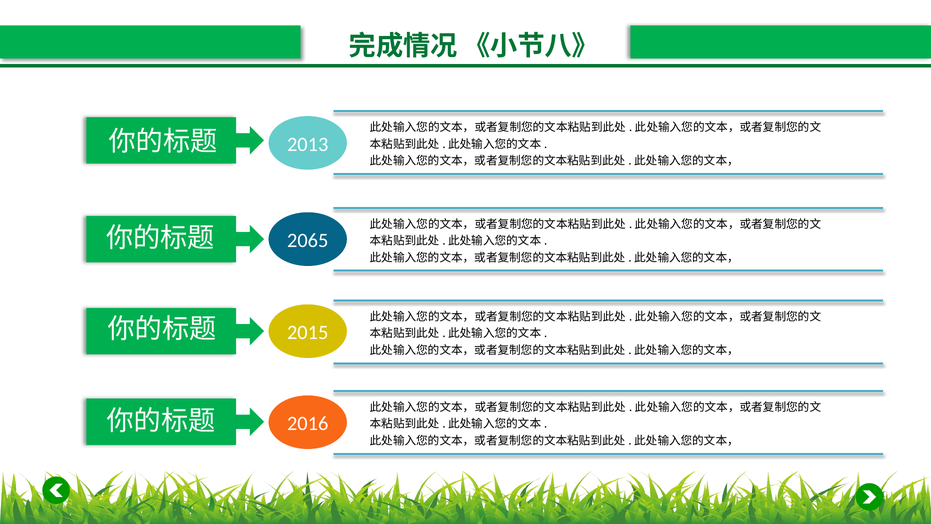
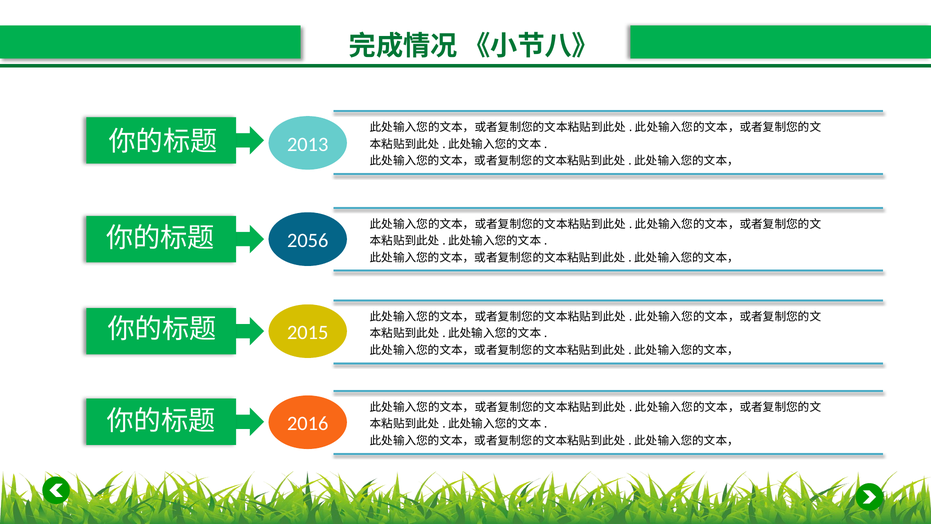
2065: 2065 -> 2056
